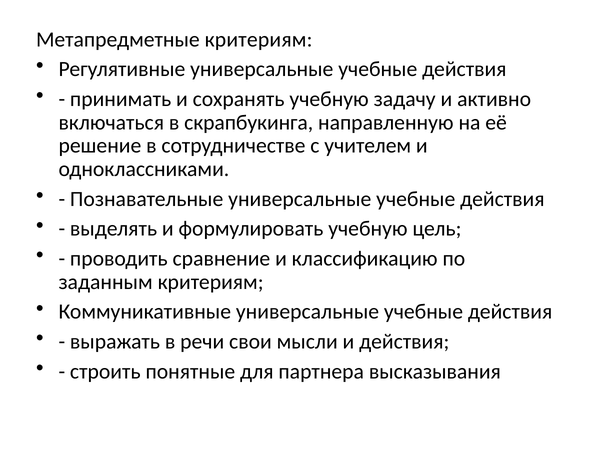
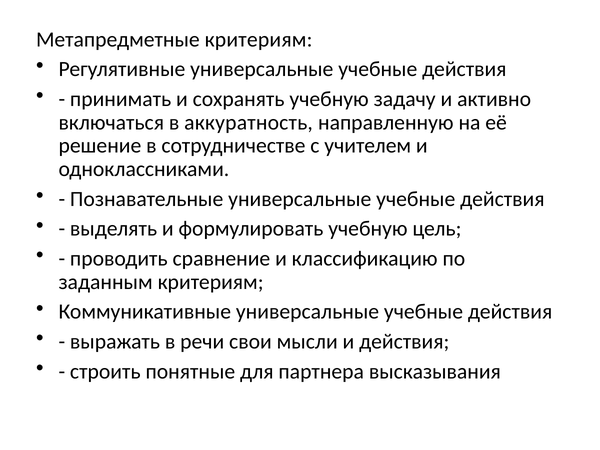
скрапбукинга: скрапбукинга -> аккуратность
